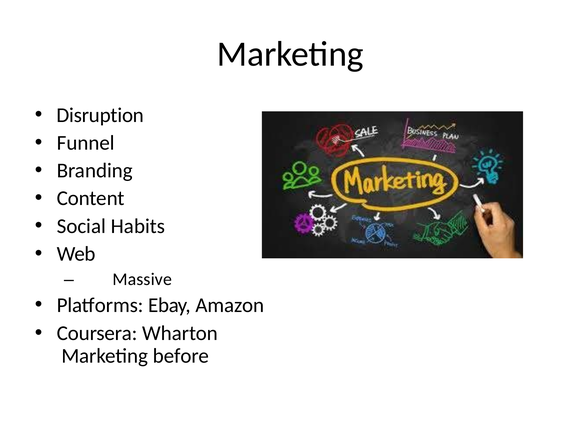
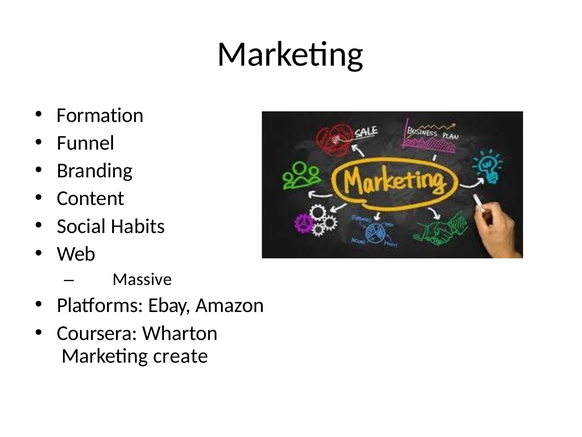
Disruption: Disruption -> Formation
before: before -> create
